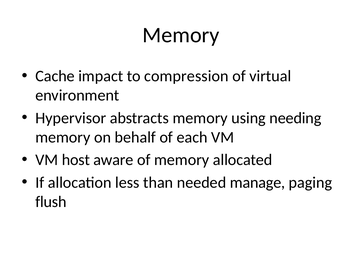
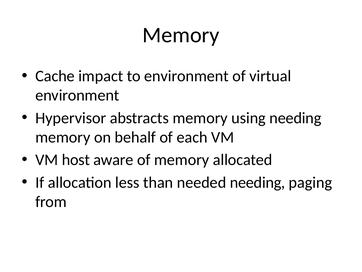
to compression: compression -> environment
needed manage: manage -> needing
flush: flush -> from
